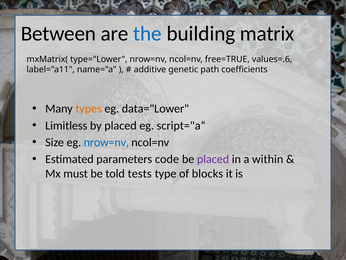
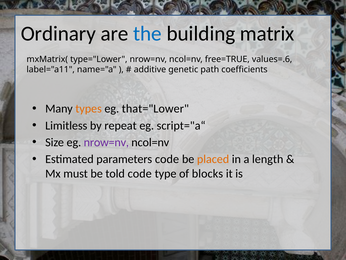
Between: Between -> Ordinary
data="Lower: data="Lower -> that="Lower
by placed: placed -> repeat
nrow=nv at (106, 142) colour: blue -> purple
placed at (213, 159) colour: purple -> orange
within: within -> length
told tests: tests -> code
